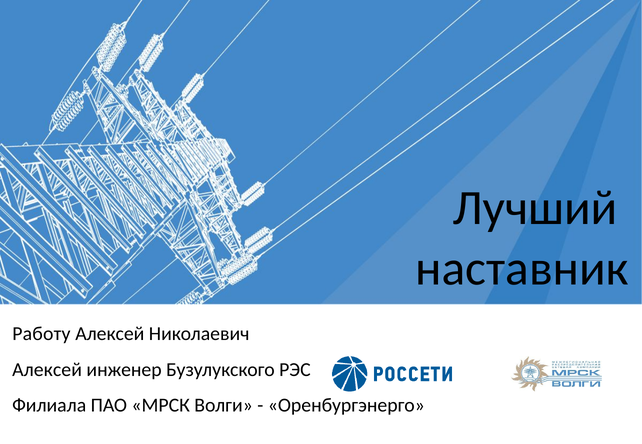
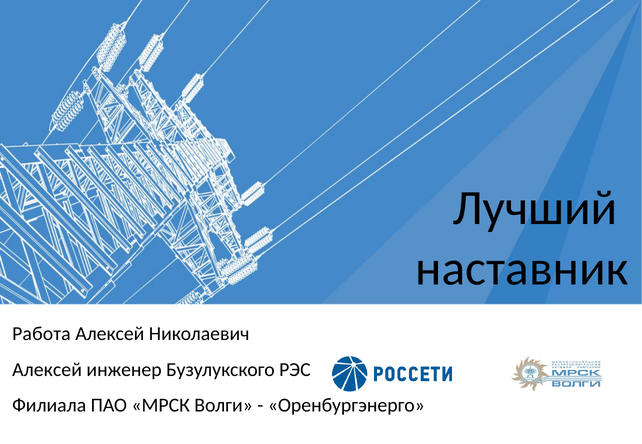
Работу: Работу -> Работа
